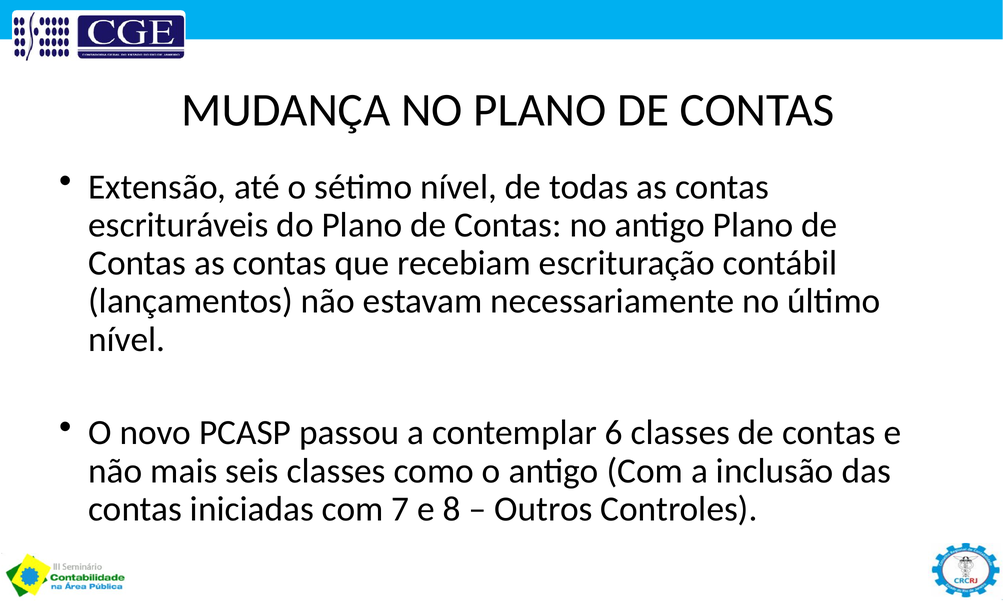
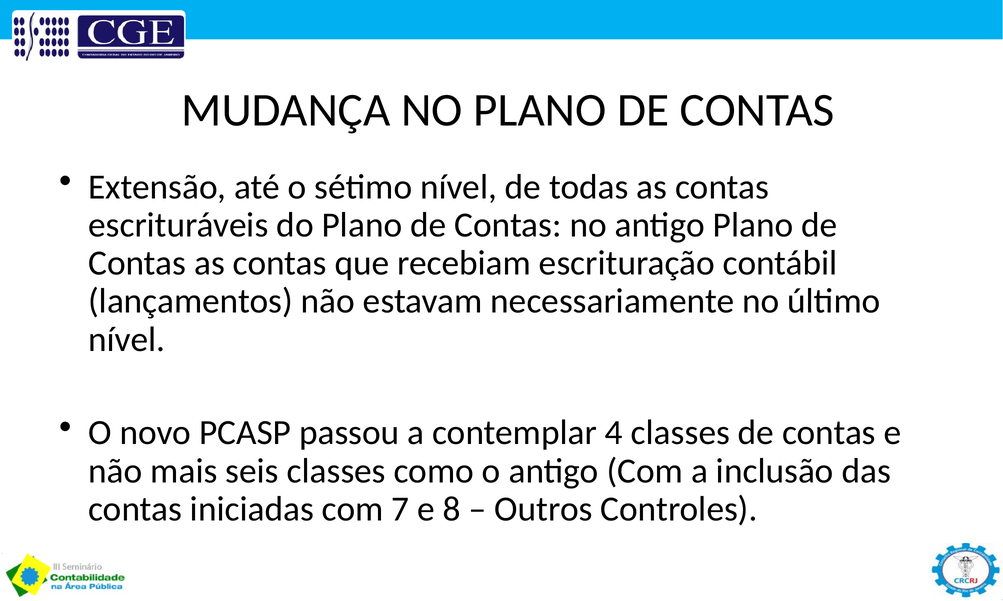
6: 6 -> 4
